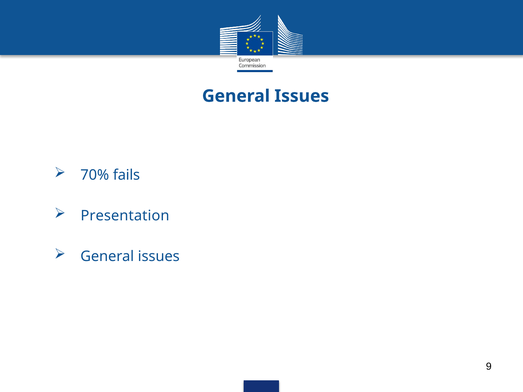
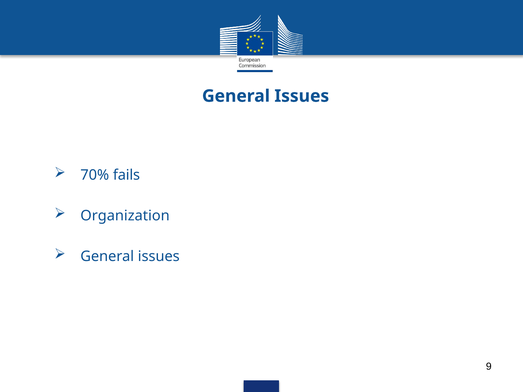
Presentation: Presentation -> Organization
